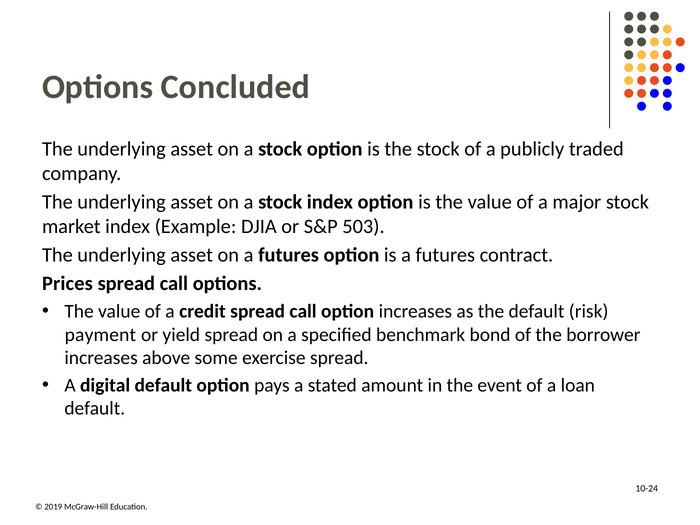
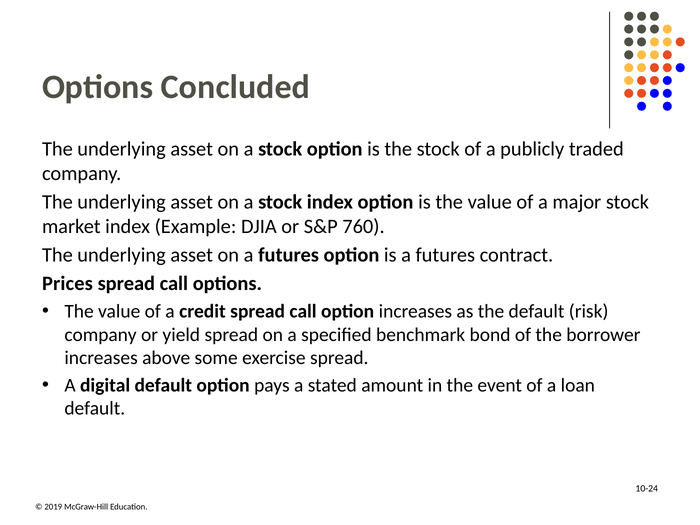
503: 503 -> 760
payment at (100, 335): payment -> company
